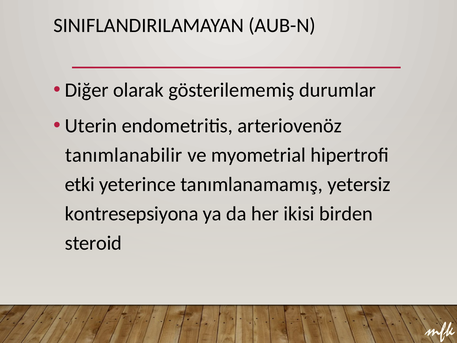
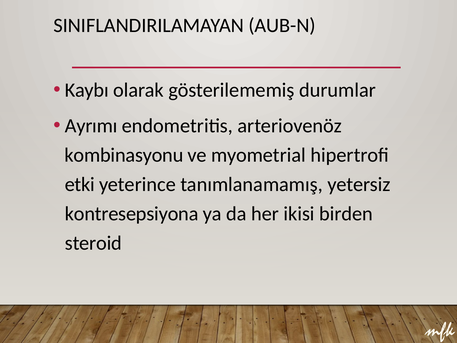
Diğer: Diğer -> Kaybı
Uterin: Uterin -> Ayrımı
tanımlanabilir: tanımlanabilir -> kombinasyonu
